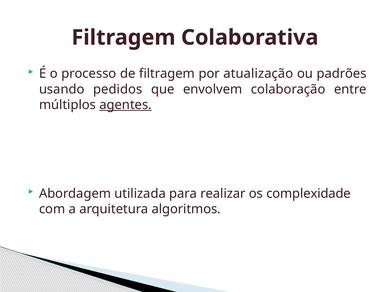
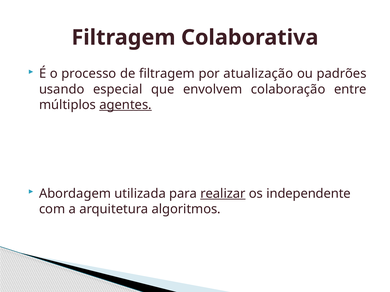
pedidos: pedidos -> especial
realizar underline: none -> present
complexidade: complexidade -> independente
